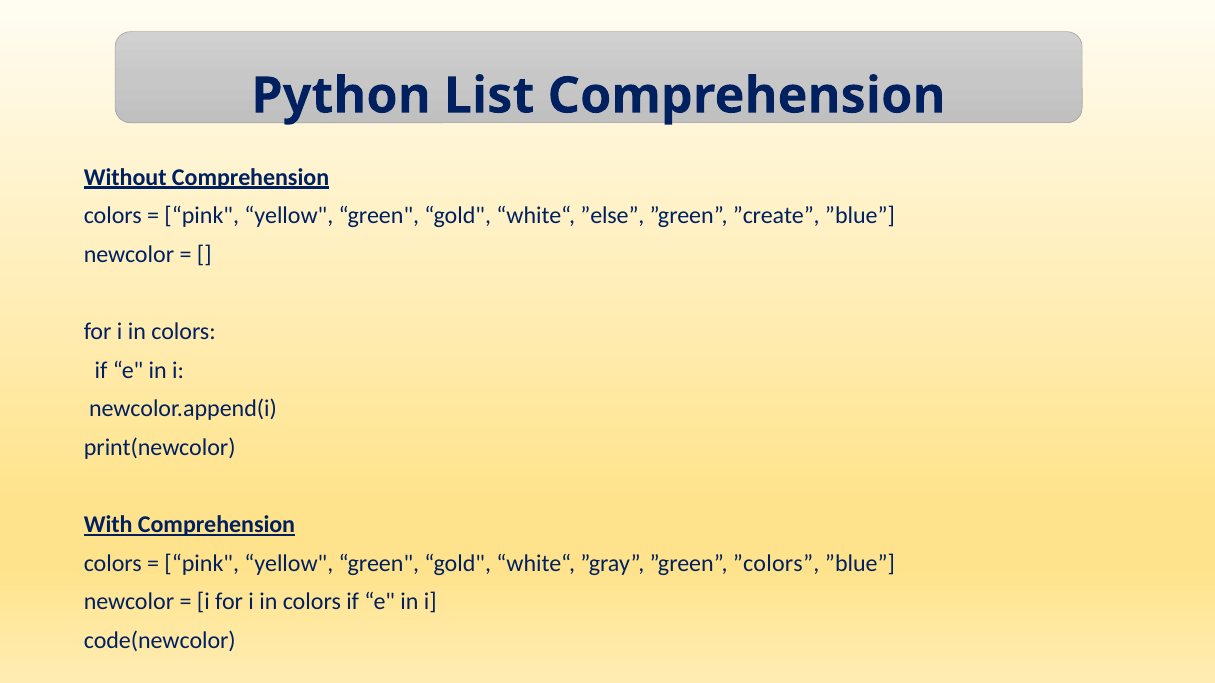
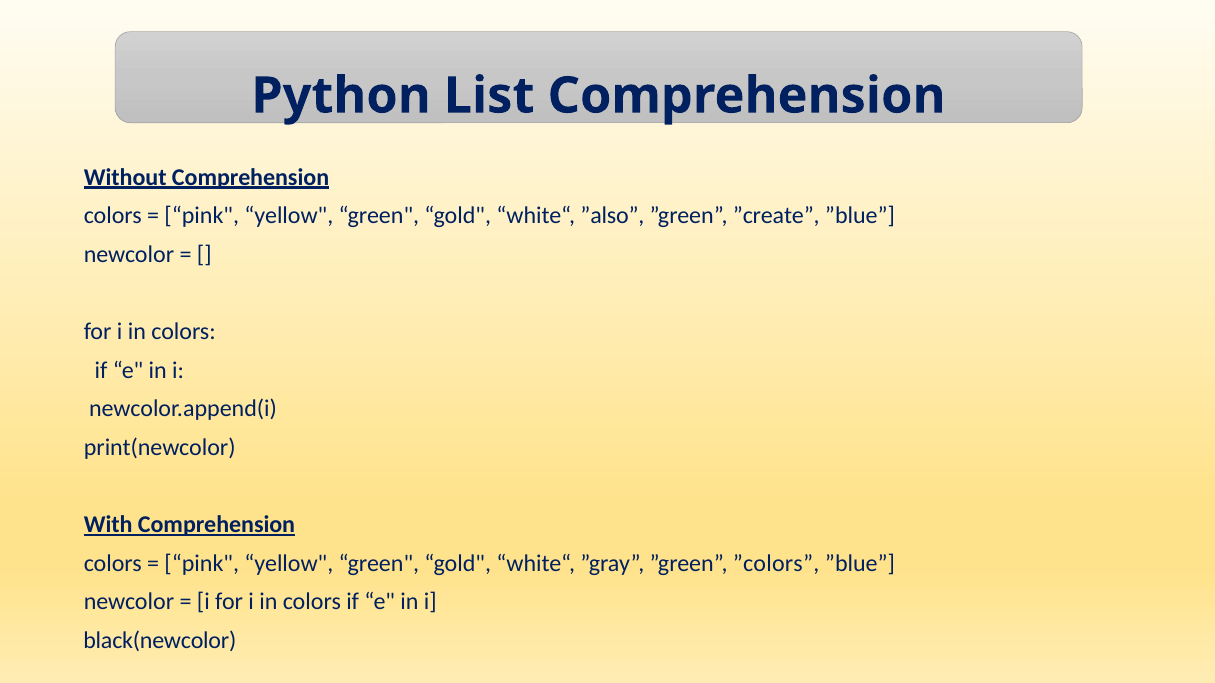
”else: ”else -> ”also
code(newcolor: code(newcolor -> black(newcolor
